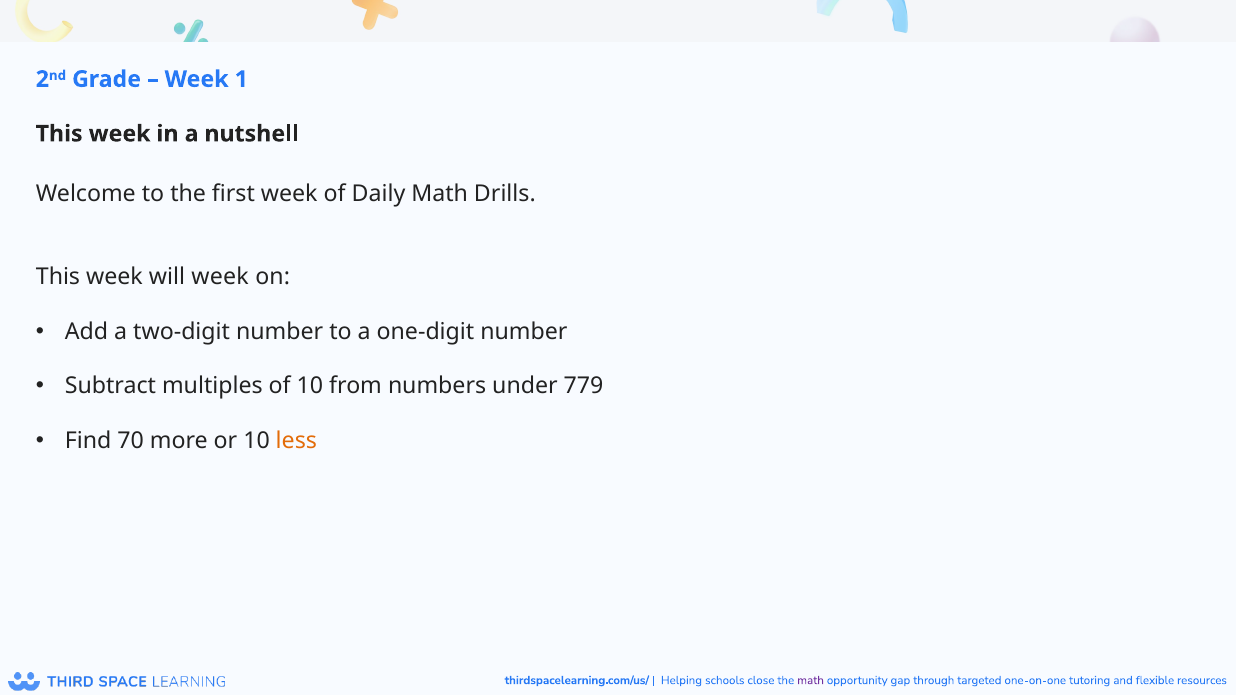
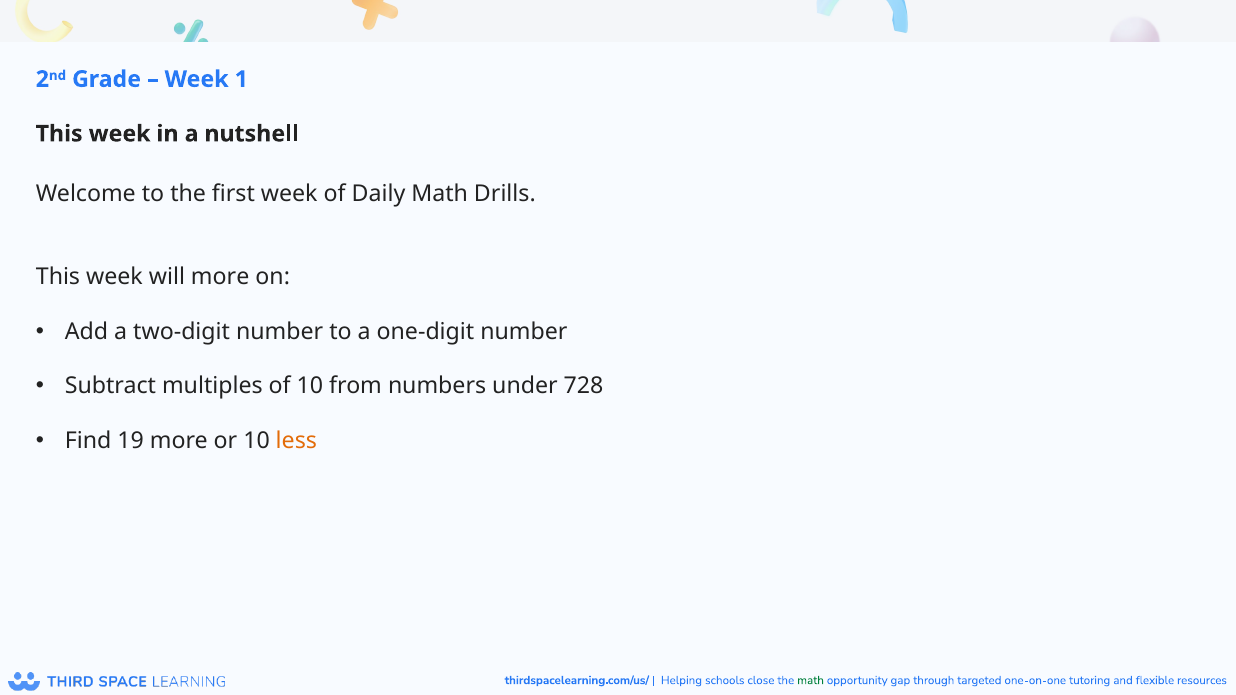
will week: week -> more
779: 779 -> 728
70: 70 -> 19
math at (811, 681) colour: purple -> green
